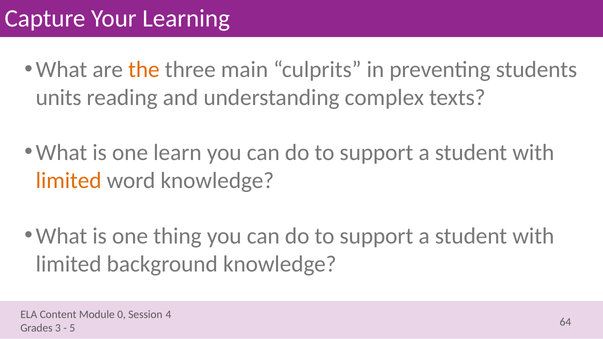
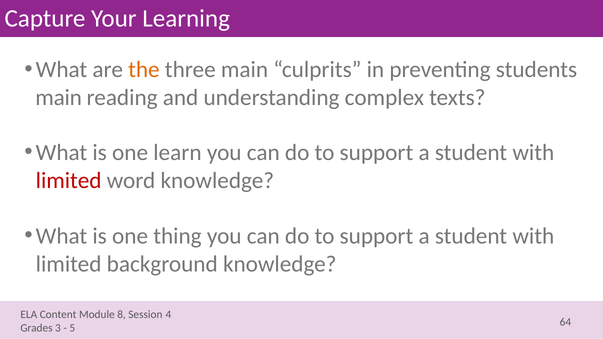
units at (59, 98): units -> main
limited at (69, 180) colour: orange -> red
0: 0 -> 8
